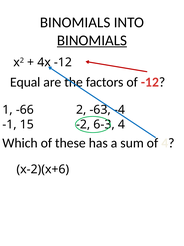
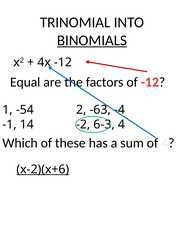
BINOMIALS at (75, 22): BINOMIALS -> TRINOMIAL
-66: -66 -> -54
15: 15 -> 14
x-2)(x+6 underline: none -> present
